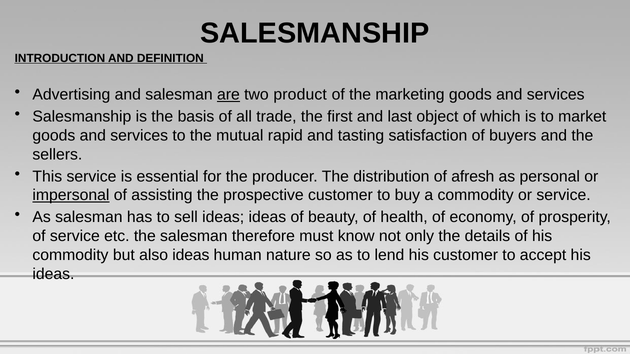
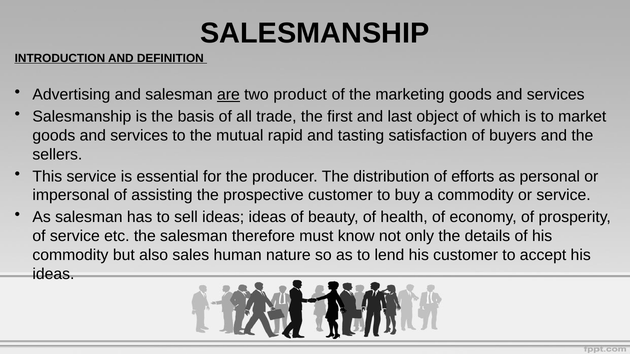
afresh: afresh -> efforts
impersonal underline: present -> none
also ideas: ideas -> sales
